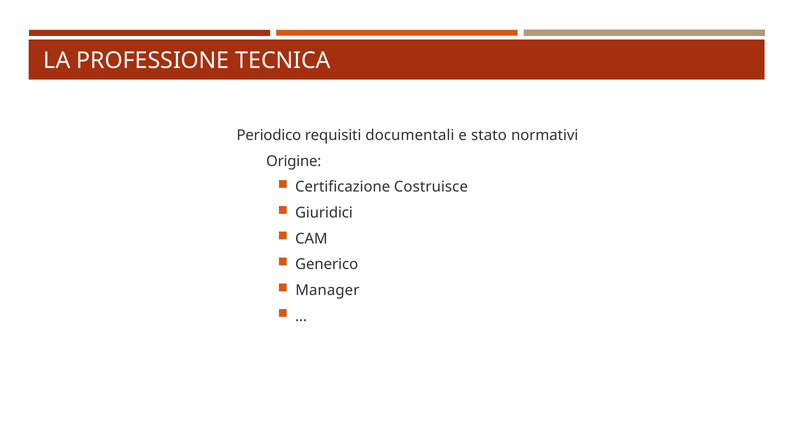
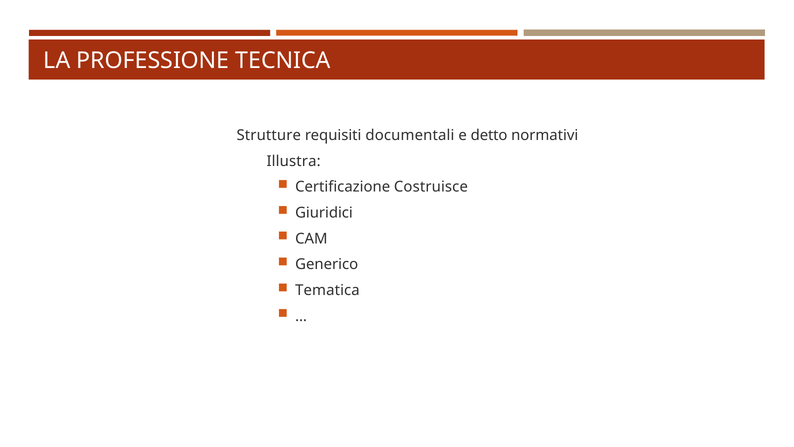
Periodico: Periodico -> Strutture
stato: stato -> detto
Origine: Origine -> Illustra
Manager: Manager -> Tematica
